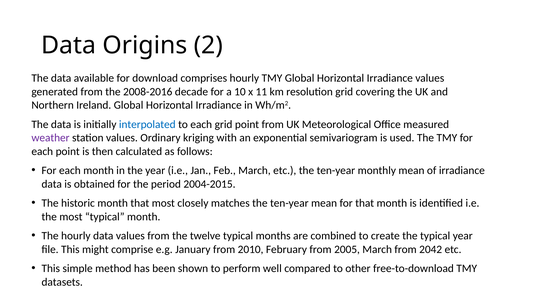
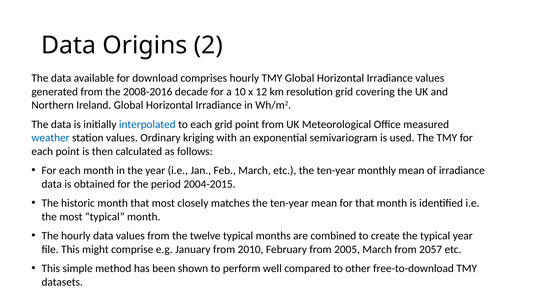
11: 11 -> 12
weather colour: purple -> blue
2042: 2042 -> 2057
